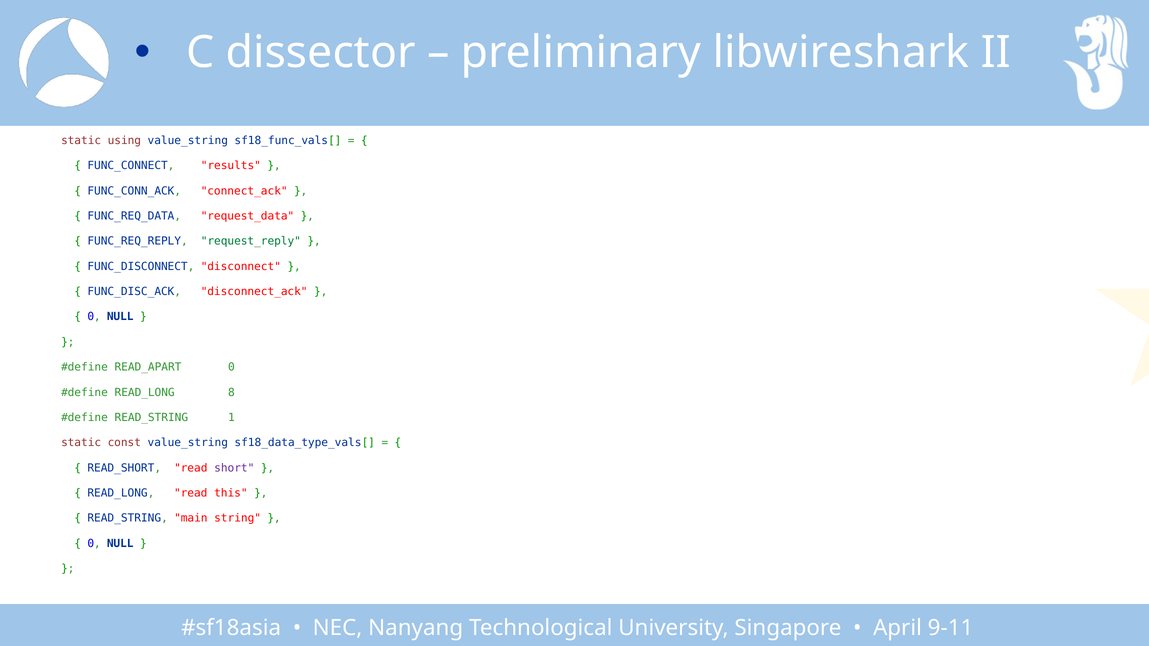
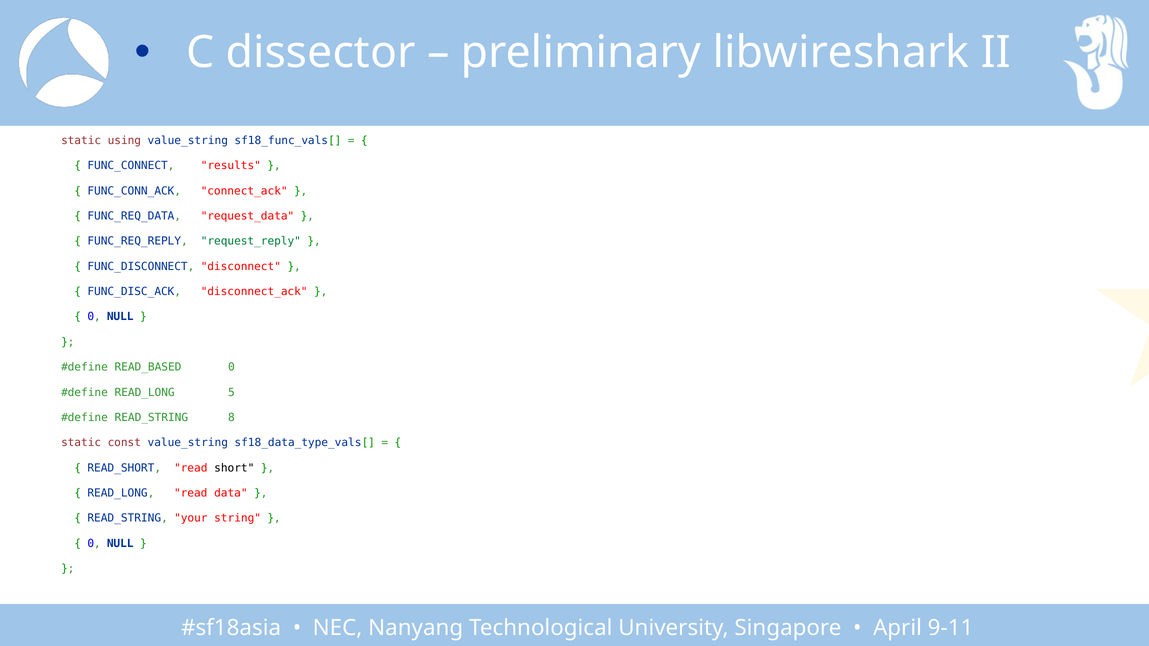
READ_APART: READ_APART -> READ_BASED
8: 8 -> 5
1: 1 -> 8
short colour: purple -> black
this: this -> data
main: main -> your
